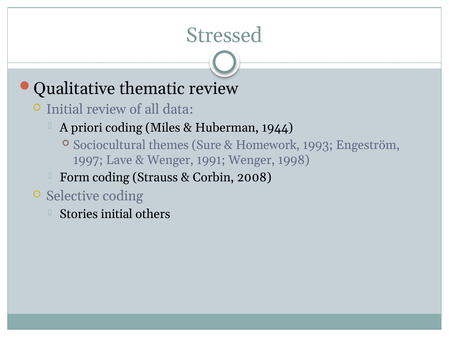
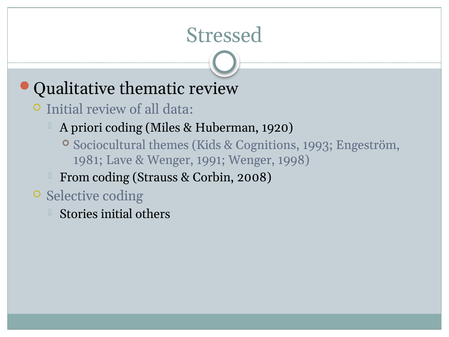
1944: 1944 -> 1920
Sure: Sure -> Kids
Homework: Homework -> Cognitions
1997: 1997 -> 1981
Form: Form -> From
